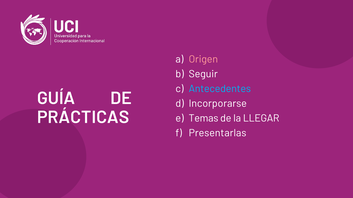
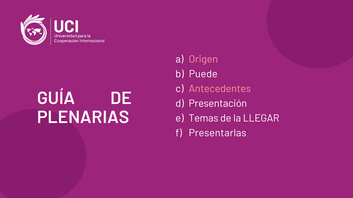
Seguir: Seguir -> Puede
Antecedentes colour: light blue -> pink
Incorporarse: Incorporarse -> Presentación
PRÁCTICAS: PRÁCTICAS -> PLENARIAS
